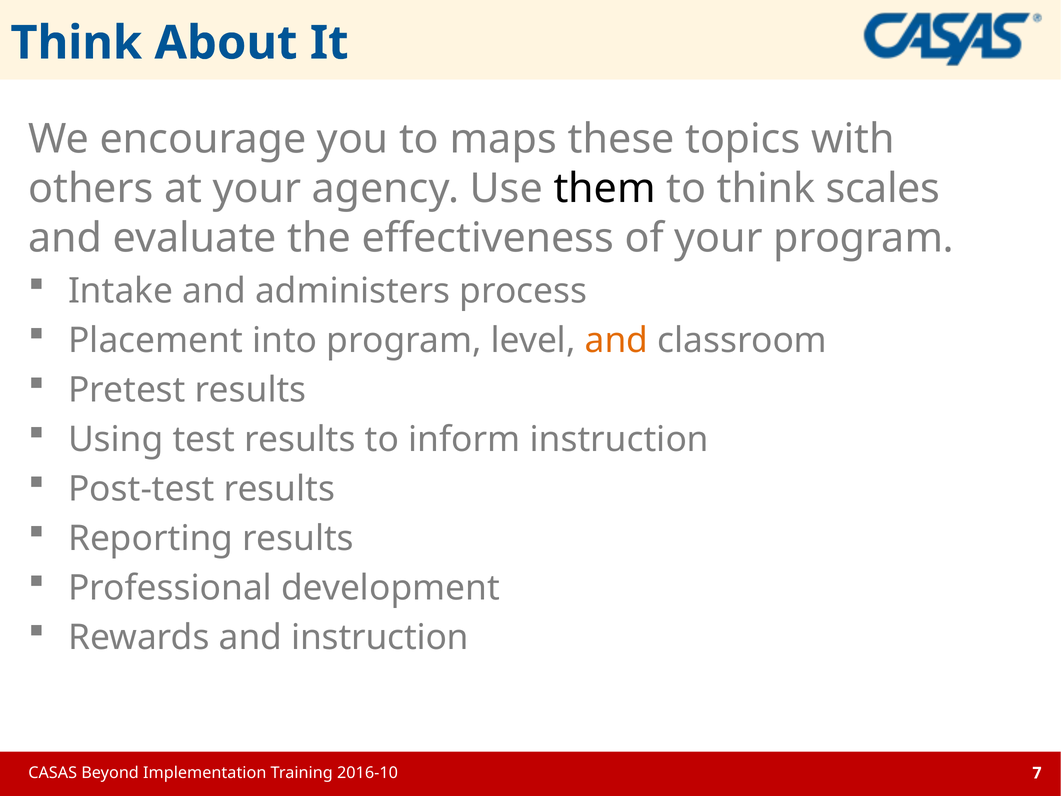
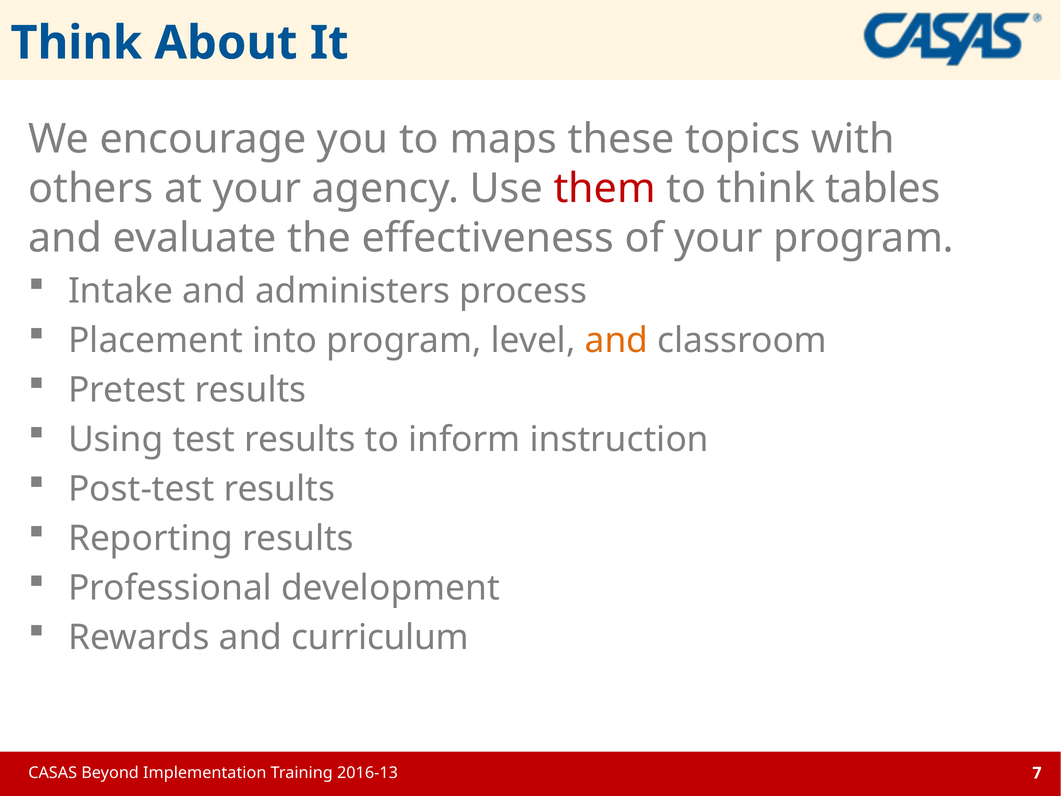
them colour: black -> red
scales: scales -> tables
and instruction: instruction -> curriculum
2016-10: 2016-10 -> 2016-13
